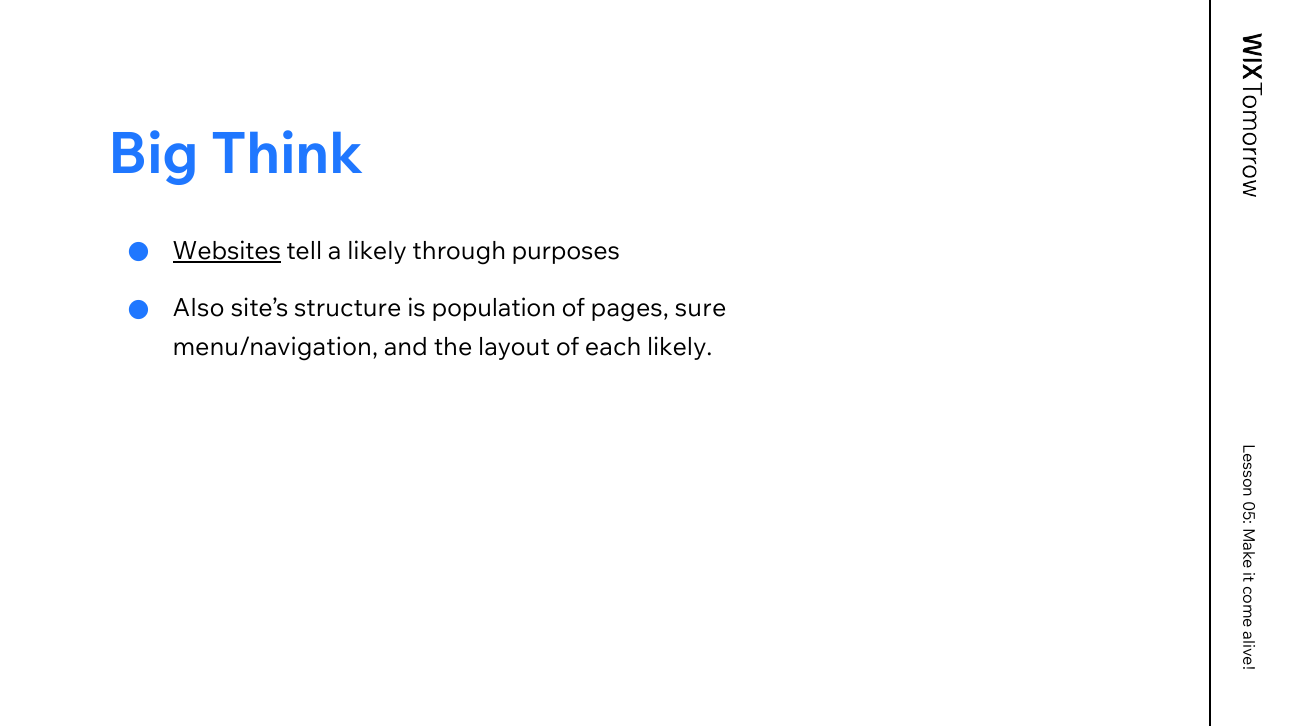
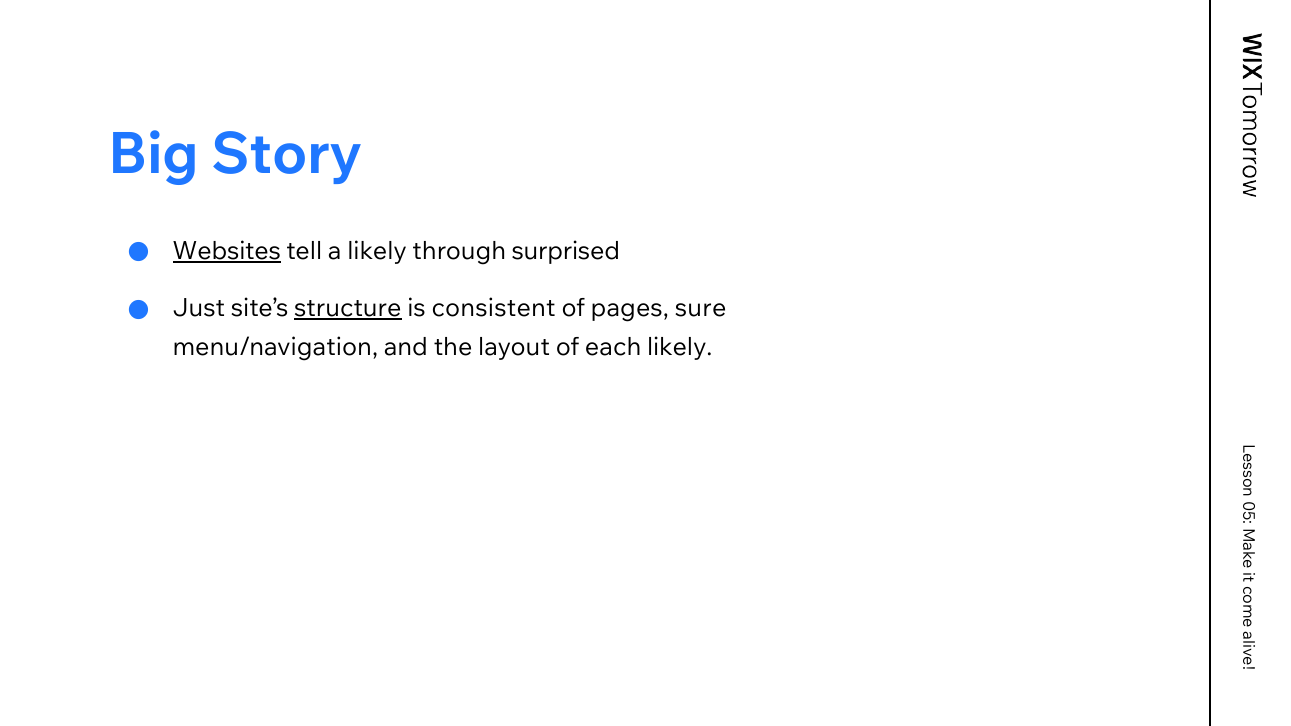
Think: Think -> Story
purposes: purposes -> surprised
Also: Also -> Just
structure underline: none -> present
population: population -> consistent
